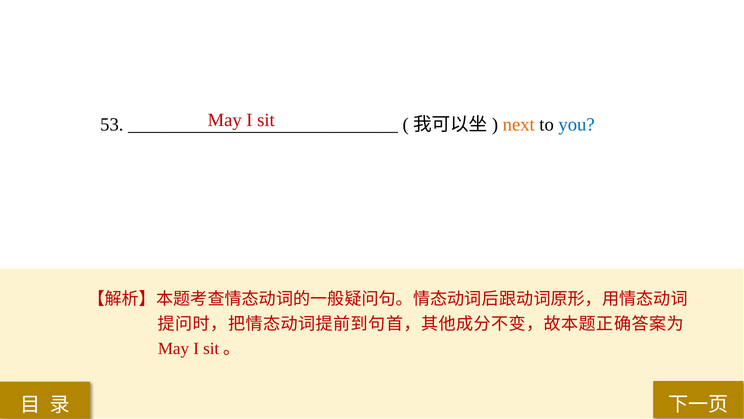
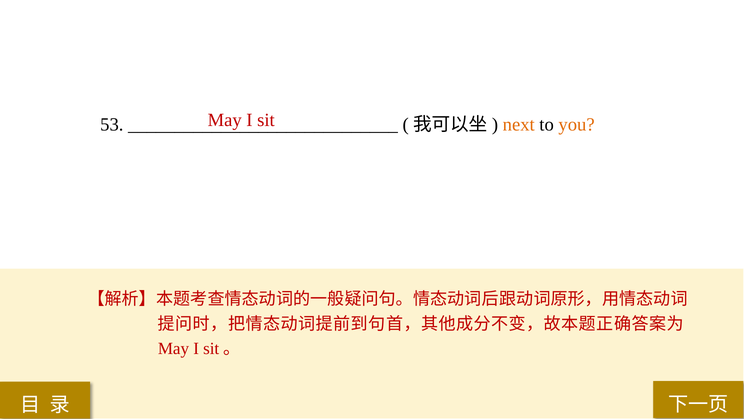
you colour: blue -> orange
